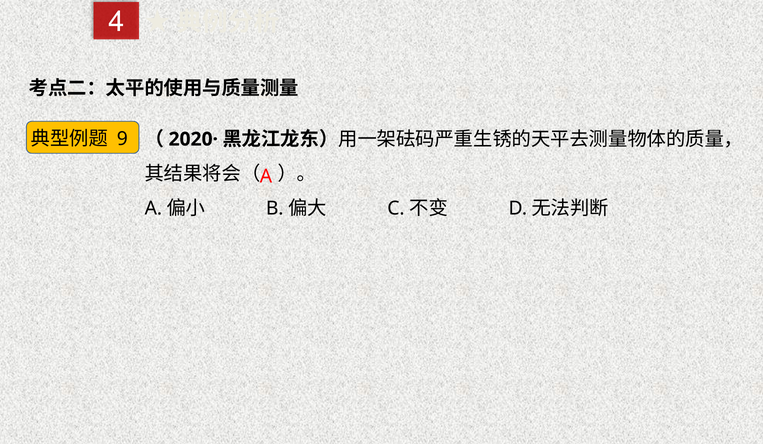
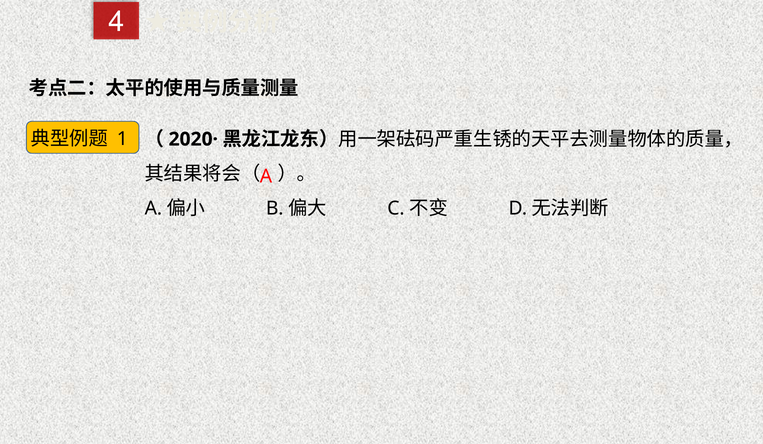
9: 9 -> 1
